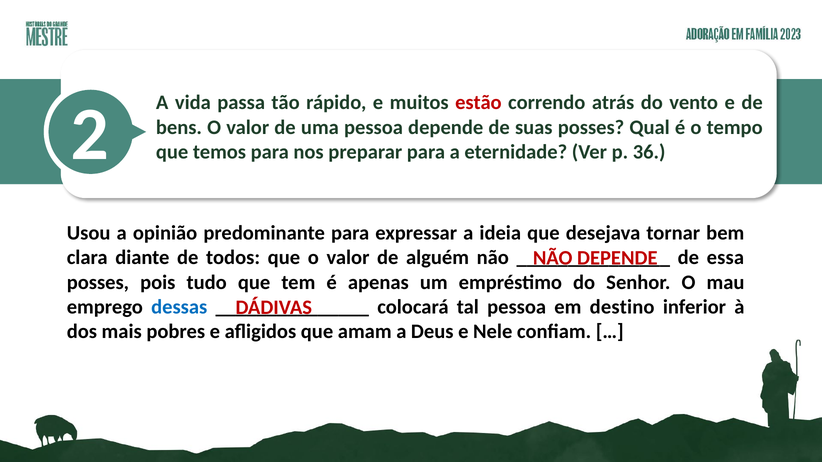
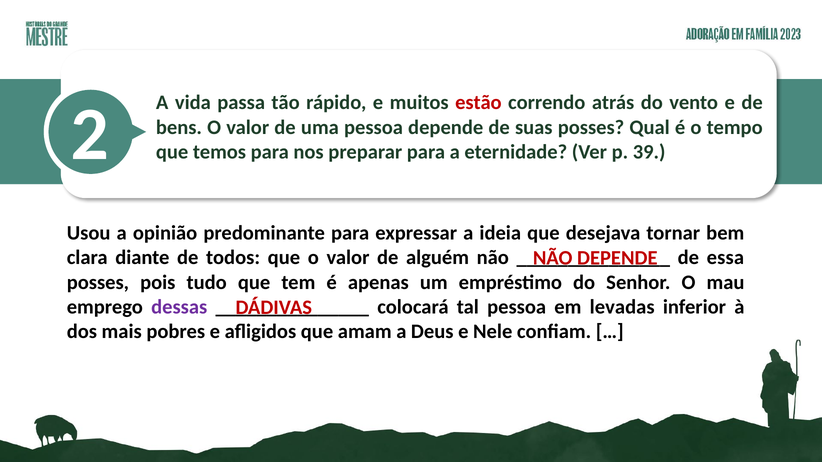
36: 36 -> 39
dessas colour: blue -> purple
destino: destino -> levadas
